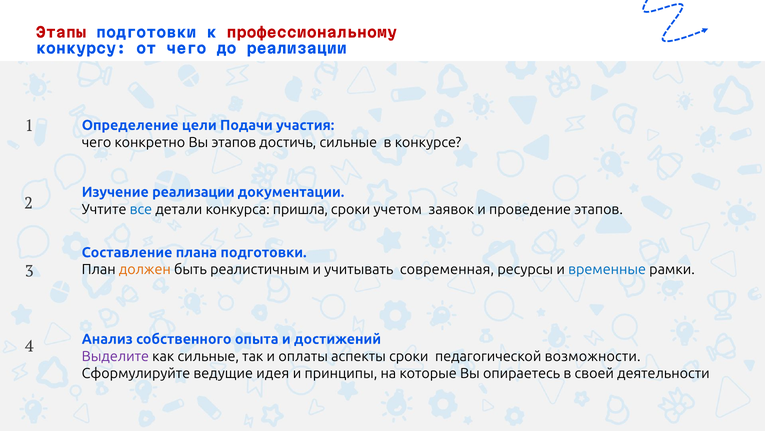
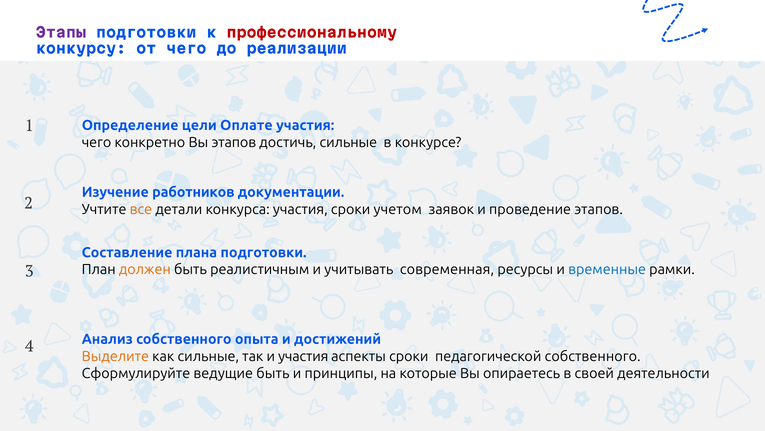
Этапы colour: red -> purple
Подачи: Подачи -> Оплате
Изучение реализации: реализации -> работников
все colour: blue -> orange
конкурса пришла: пришла -> участия
Выделите colour: purple -> orange
и оплаты: оплаты -> участия
педагогической возможности: возможности -> собственного
ведущие идея: идея -> быть
